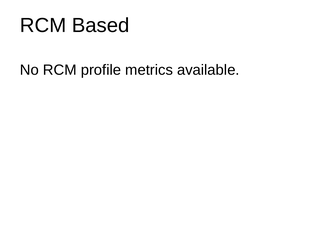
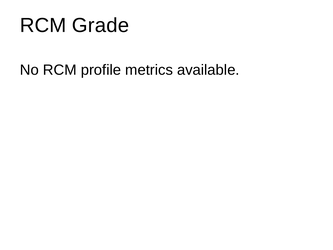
Based: Based -> Grade
